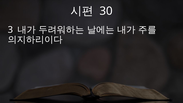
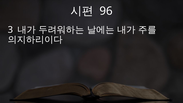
30: 30 -> 96
